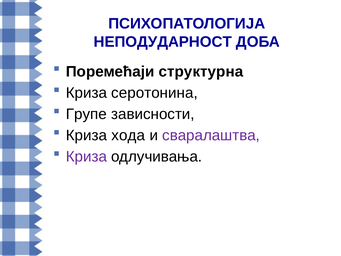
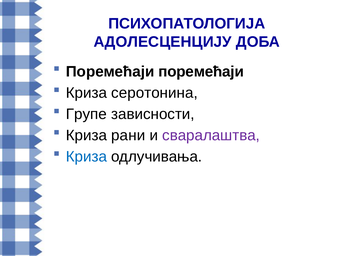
НЕПОДУДАРНОСТ: НЕПОДУДАРНОСТ -> АДОЛЕСЦЕНЦИЈУ
Поремећаји структурна: структурна -> поремећаји
хода: хода -> рани
Криза at (86, 156) colour: purple -> blue
